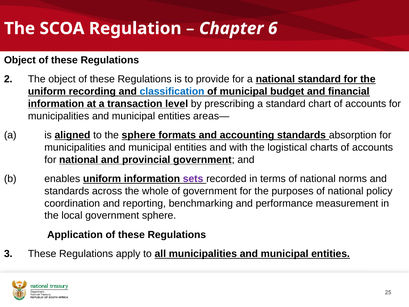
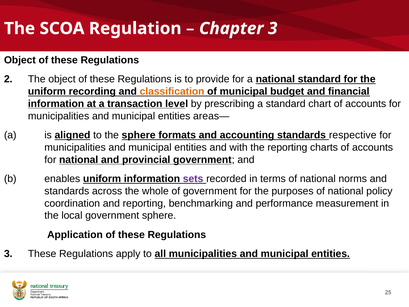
Chapter 6: 6 -> 3
classification colour: blue -> orange
absorption: absorption -> respective
the logistical: logistical -> reporting
